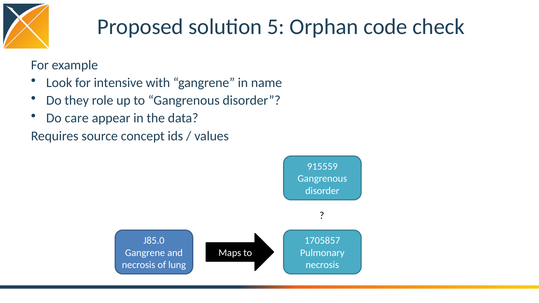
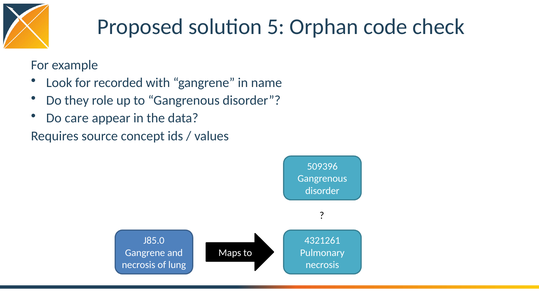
intensive: intensive -> recorded
915559: 915559 -> 509396
1705857: 1705857 -> 4321261
